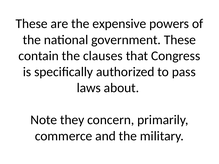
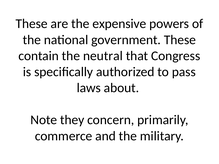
clauses: clauses -> neutral
